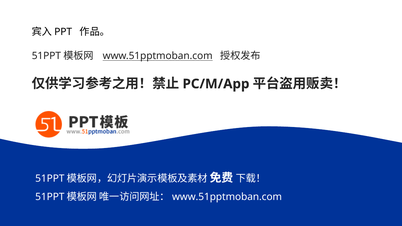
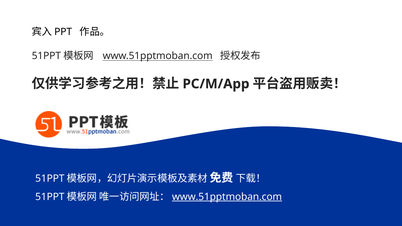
www.51pptmoban.com at (227, 197) underline: none -> present
